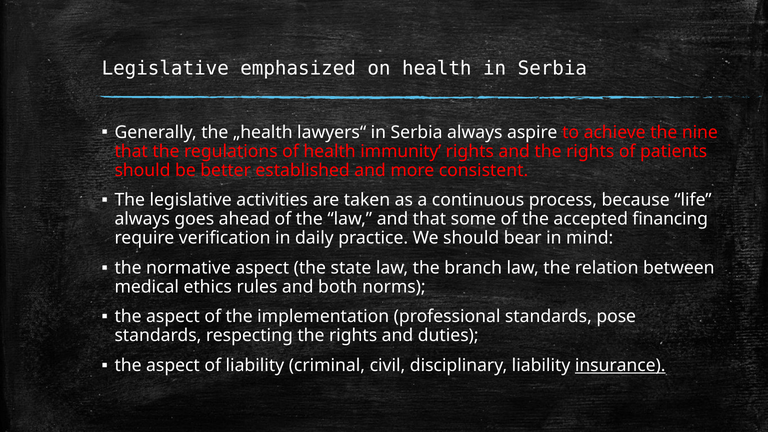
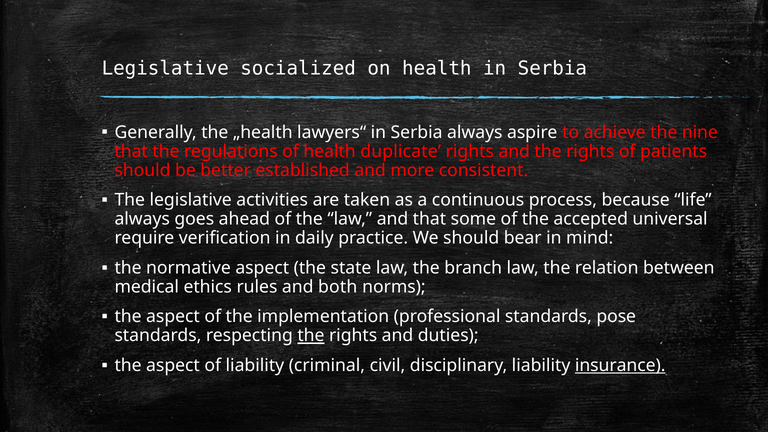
emphasized: emphasized -> socialized
immunity: immunity -> duplicate
ﬁnancing: ﬁnancing -> universal
the at (311, 336) underline: none -> present
